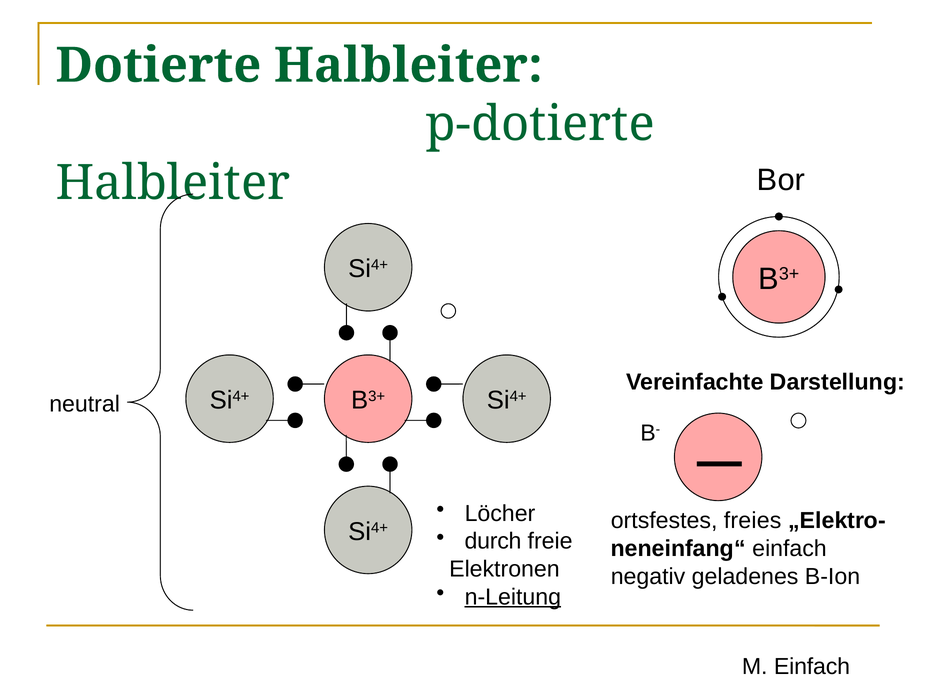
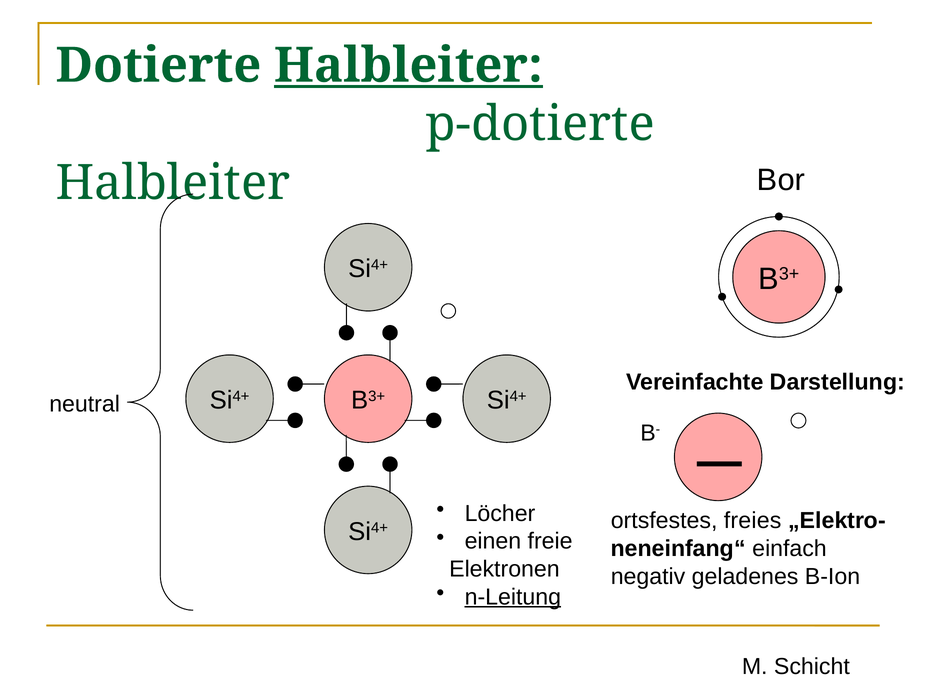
Halbleiter at (408, 66) underline: none -> present
durch: durch -> einen
M Einfach: Einfach -> Schicht
